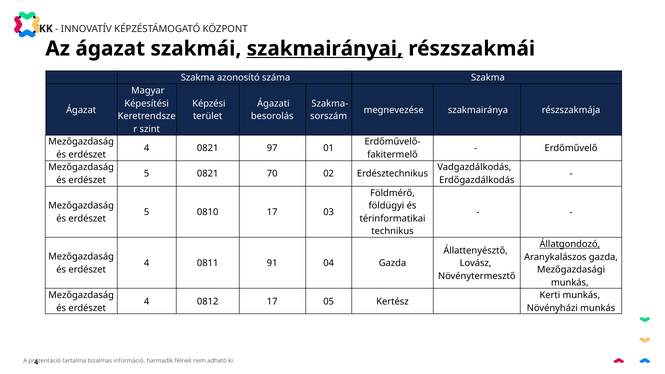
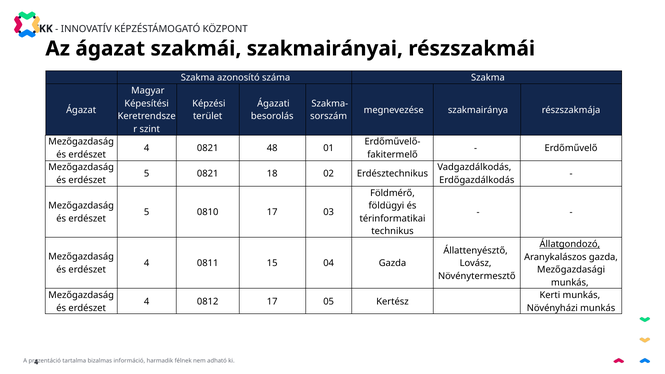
szakmairányai underline: present -> none
97: 97 -> 48
70: 70 -> 18
91: 91 -> 15
